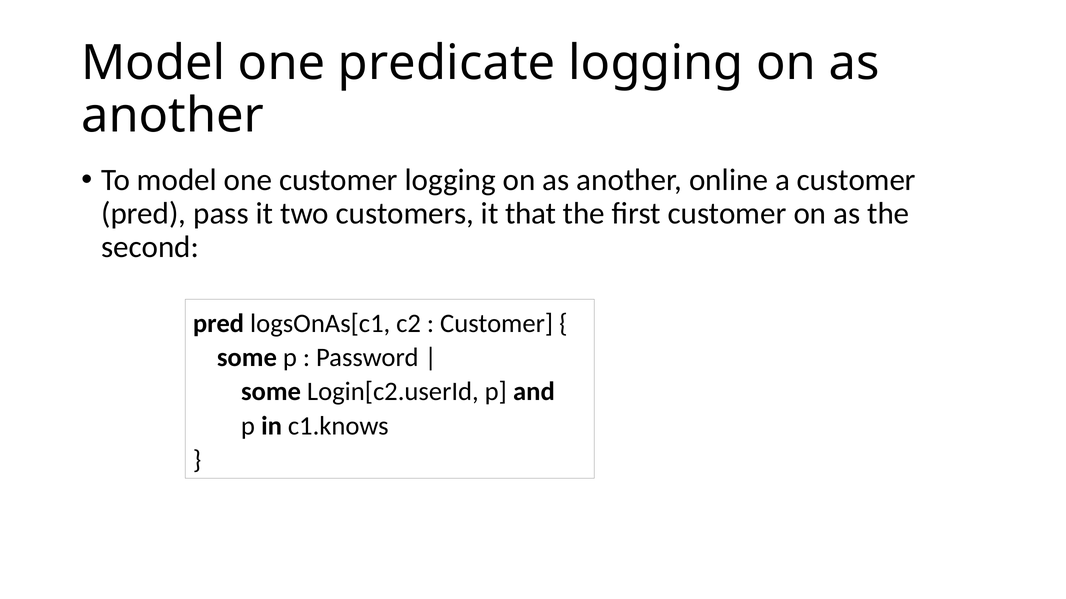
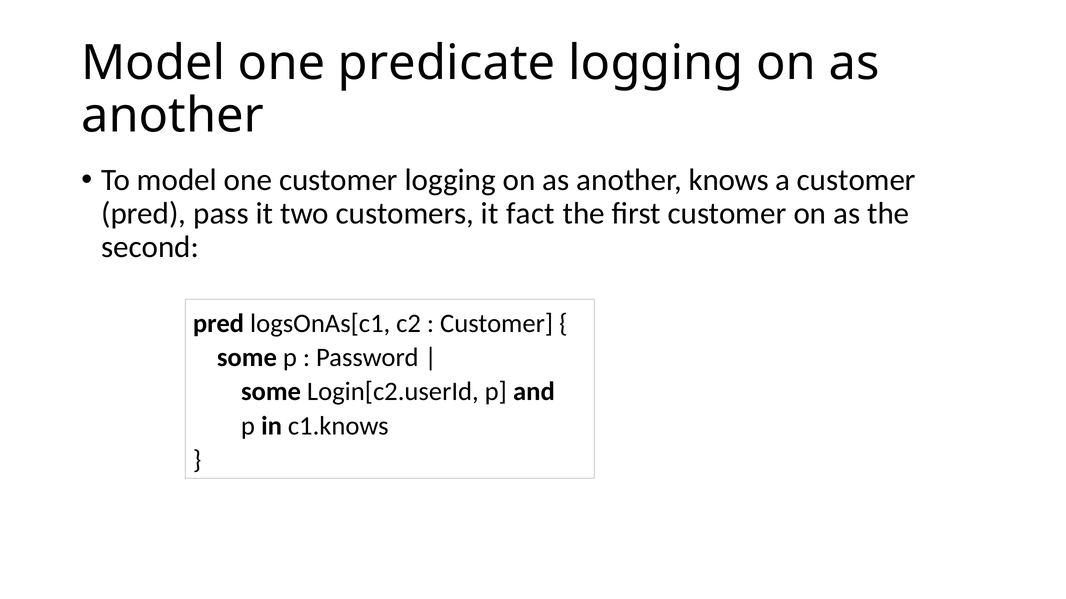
online: online -> knows
that: that -> fact
